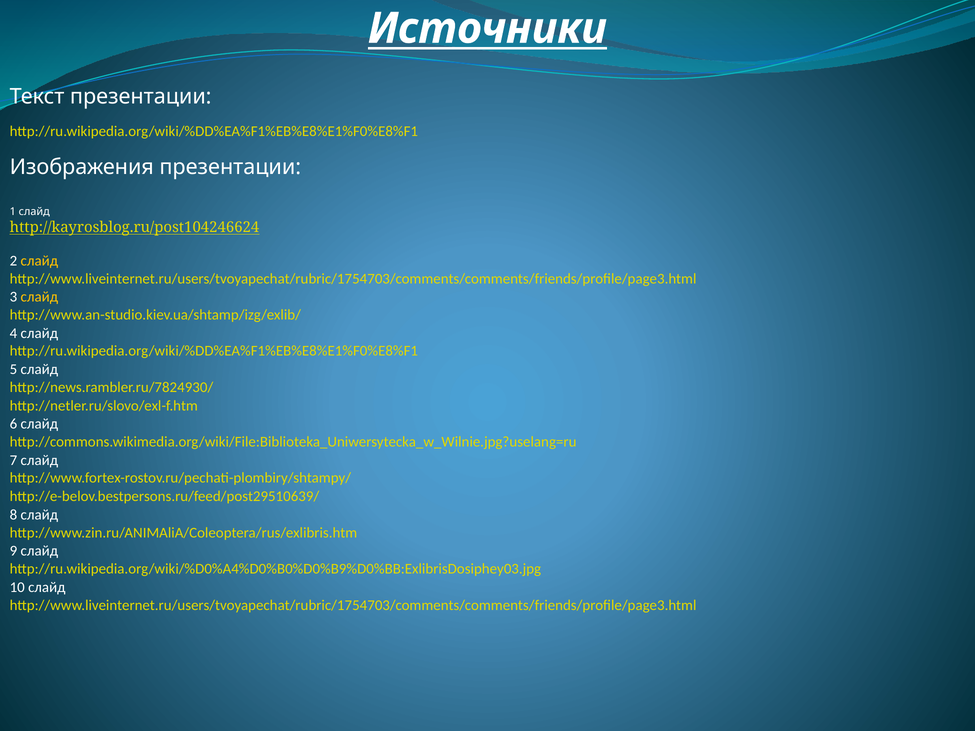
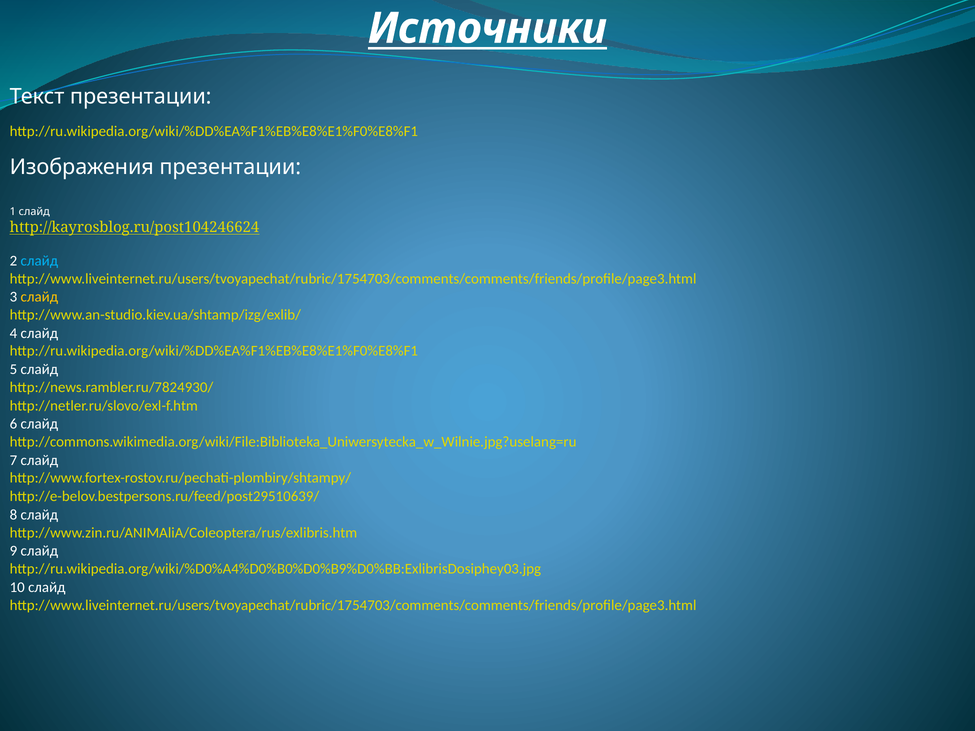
слайд at (39, 261) colour: yellow -> light blue
